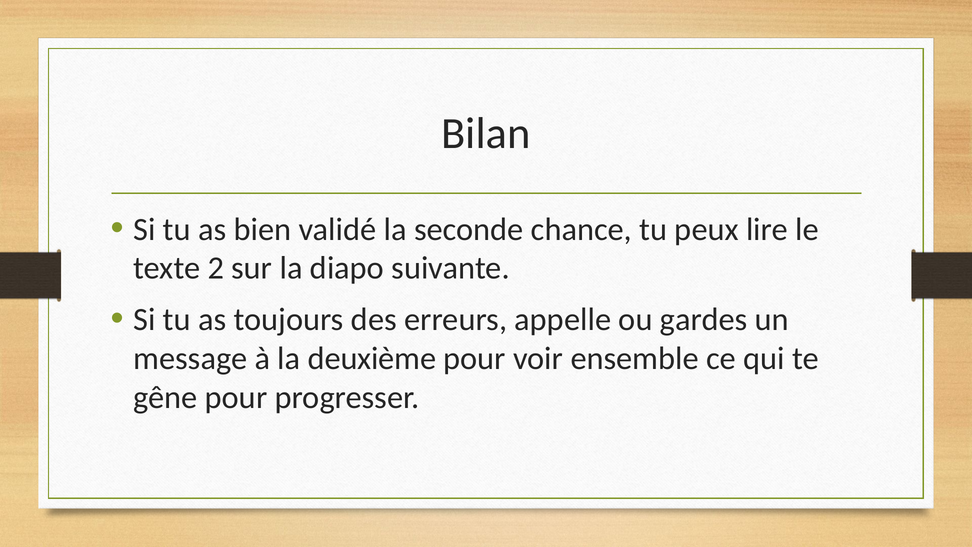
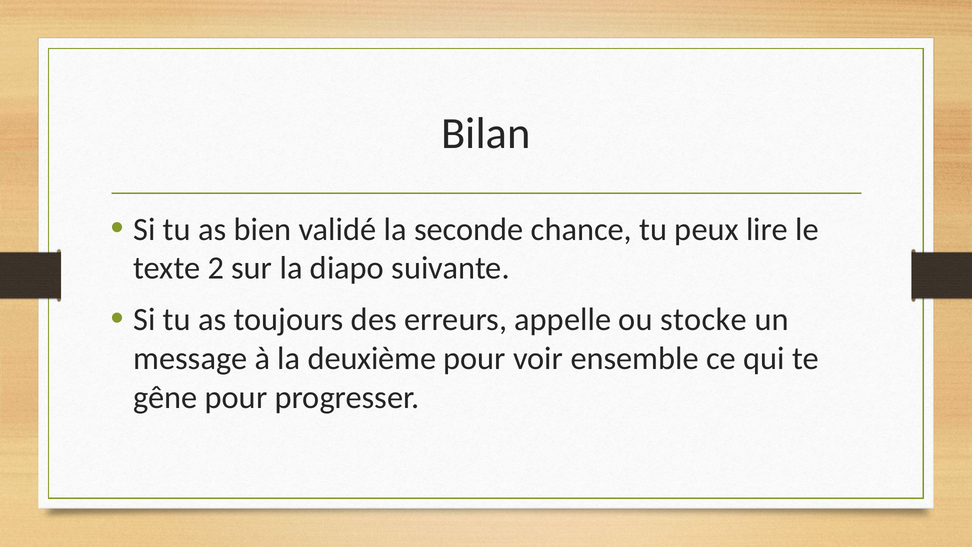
gardes: gardes -> stocke
